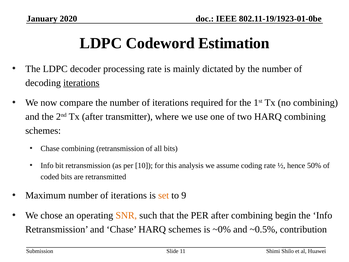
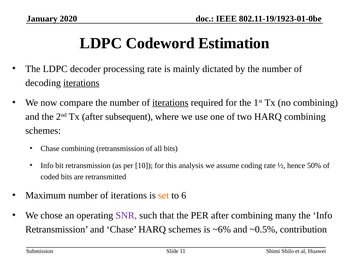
iterations at (170, 103) underline: none -> present
transmitter: transmitter -> subsequent
9: 9 -> 6
SNR colour: orange -> purple
begin: begin -> many
~0%: ~0% -> ~6%
